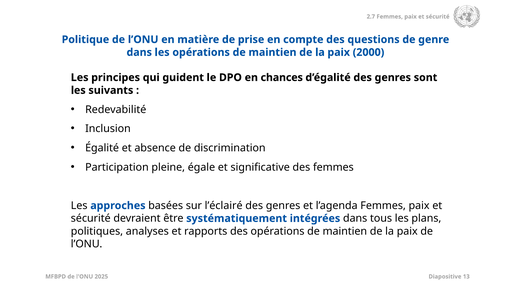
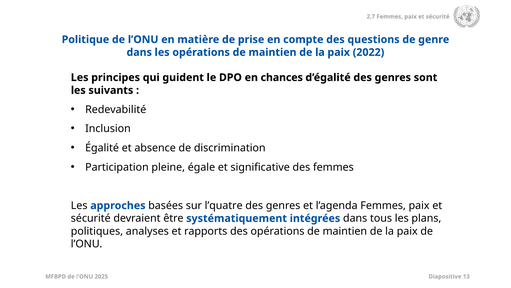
2000: 2000 -> 2022
l’éclairé: l’éclairé -> l’quatre
